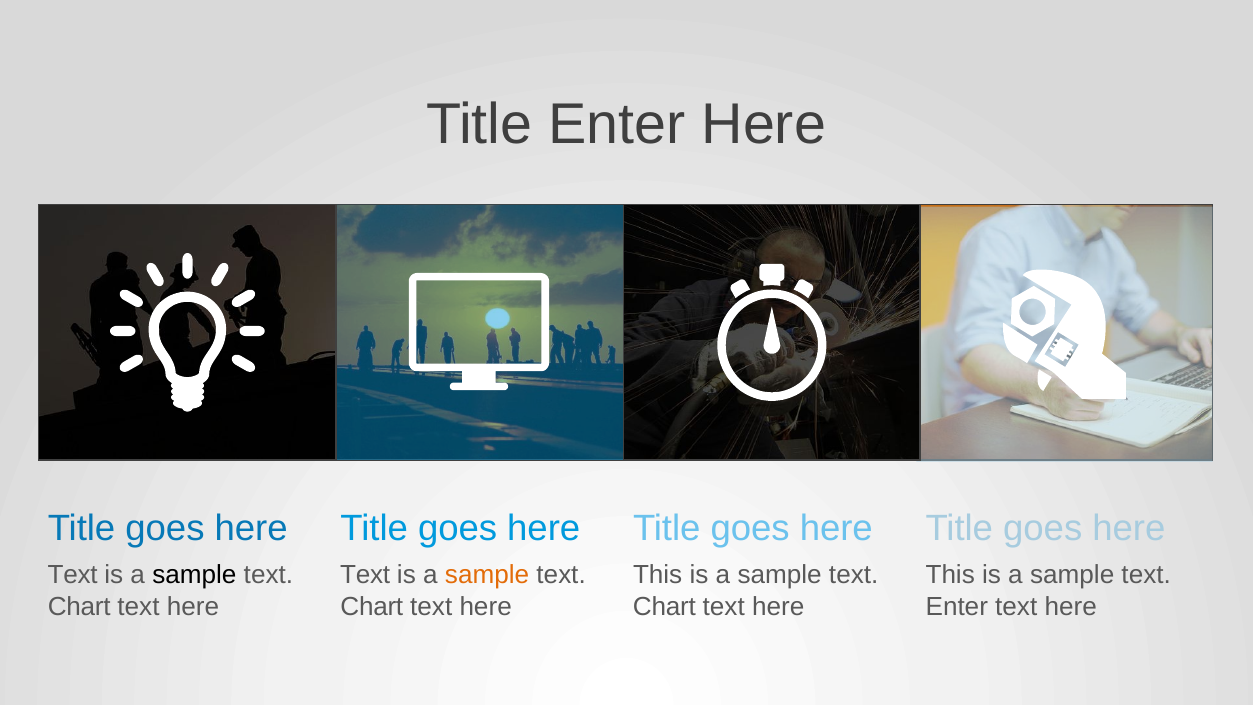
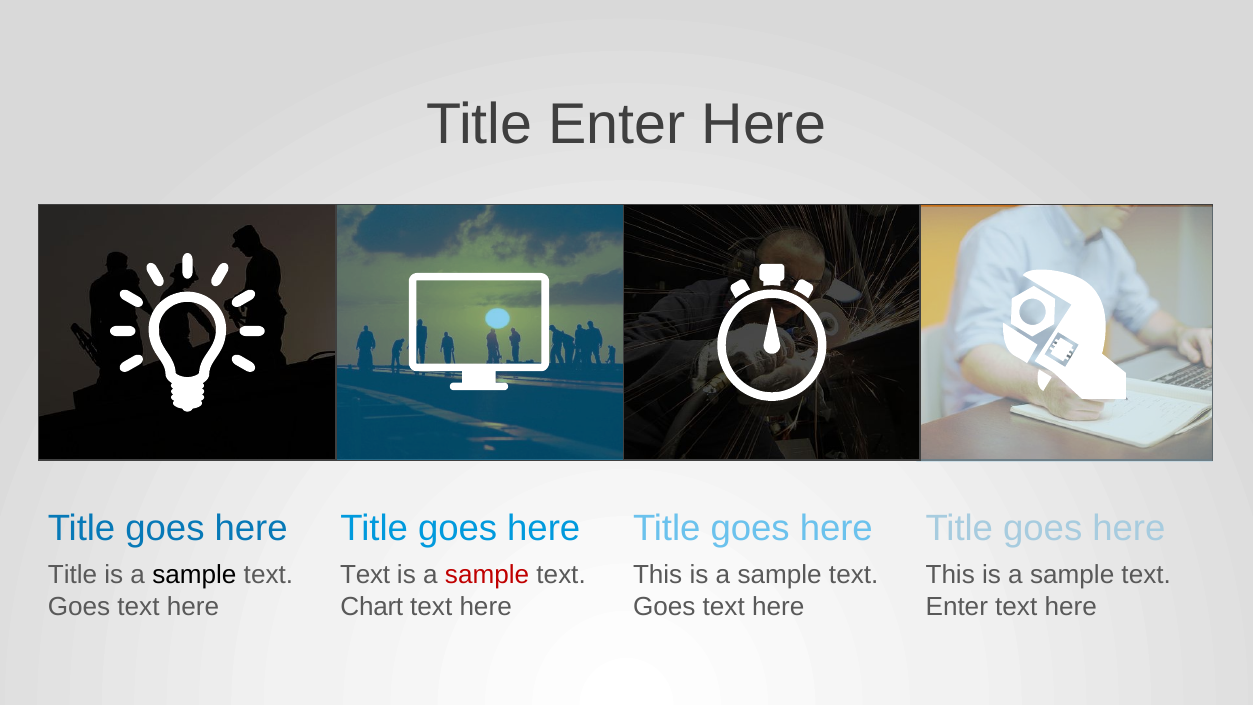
Text at (73, 575): Text -> Title
sample at (487, 575) colour: orange -> red
Chart at (79, 606): Chart -> Goes
Chart at (664, 606): Chart -> Goes
